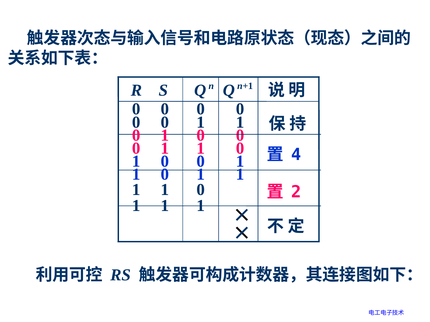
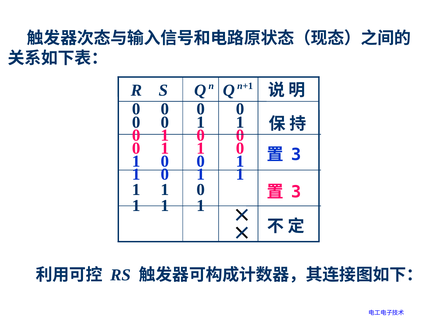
4 at (296, 155): 4 -> 3
2 at (296, 192): 2 -> 3
